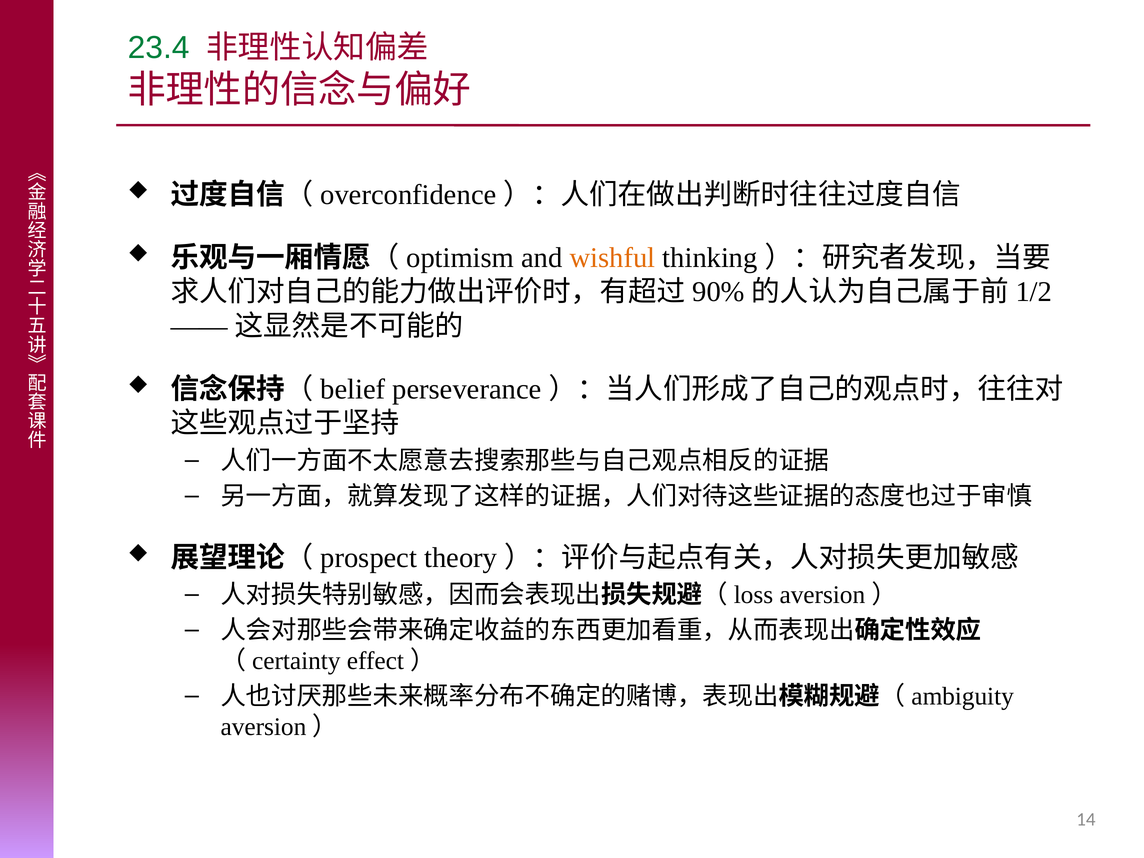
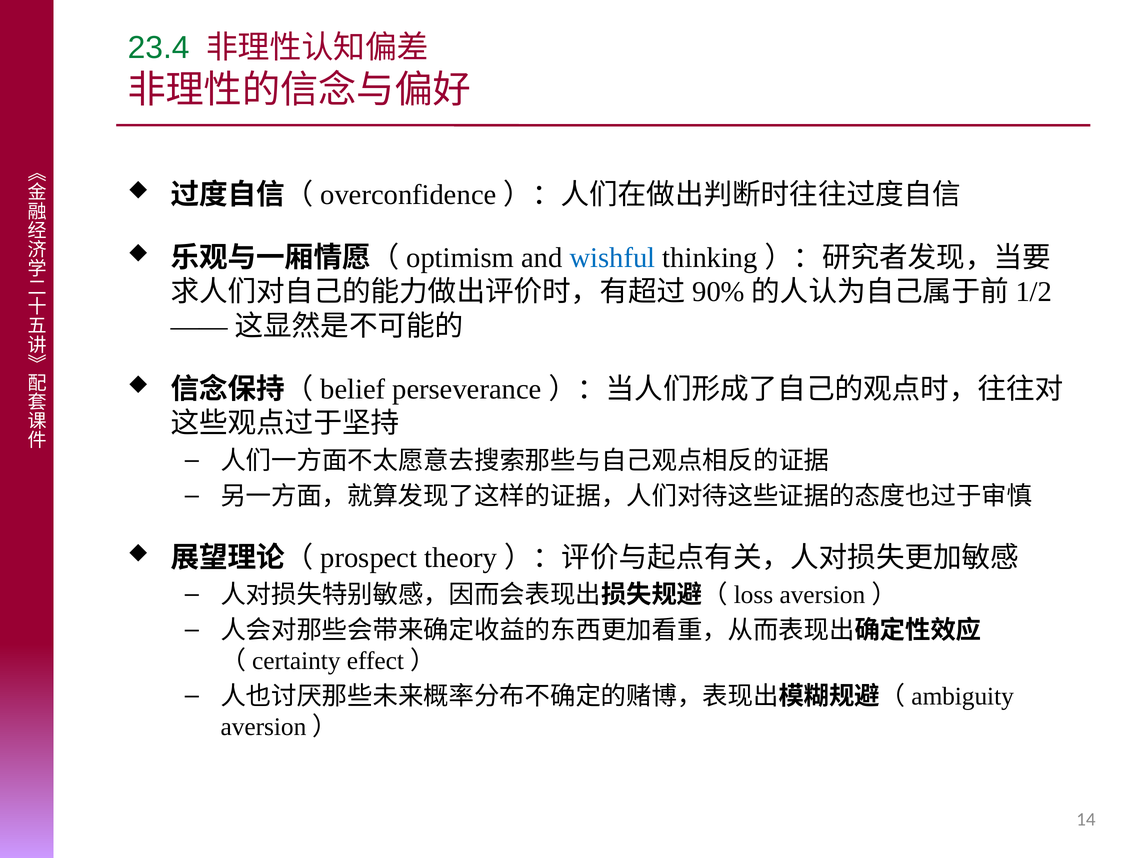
wishful colour: orange -> blue
